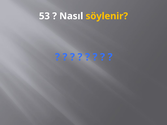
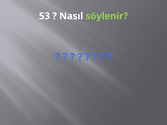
söylenir colour: yellow -> light green
